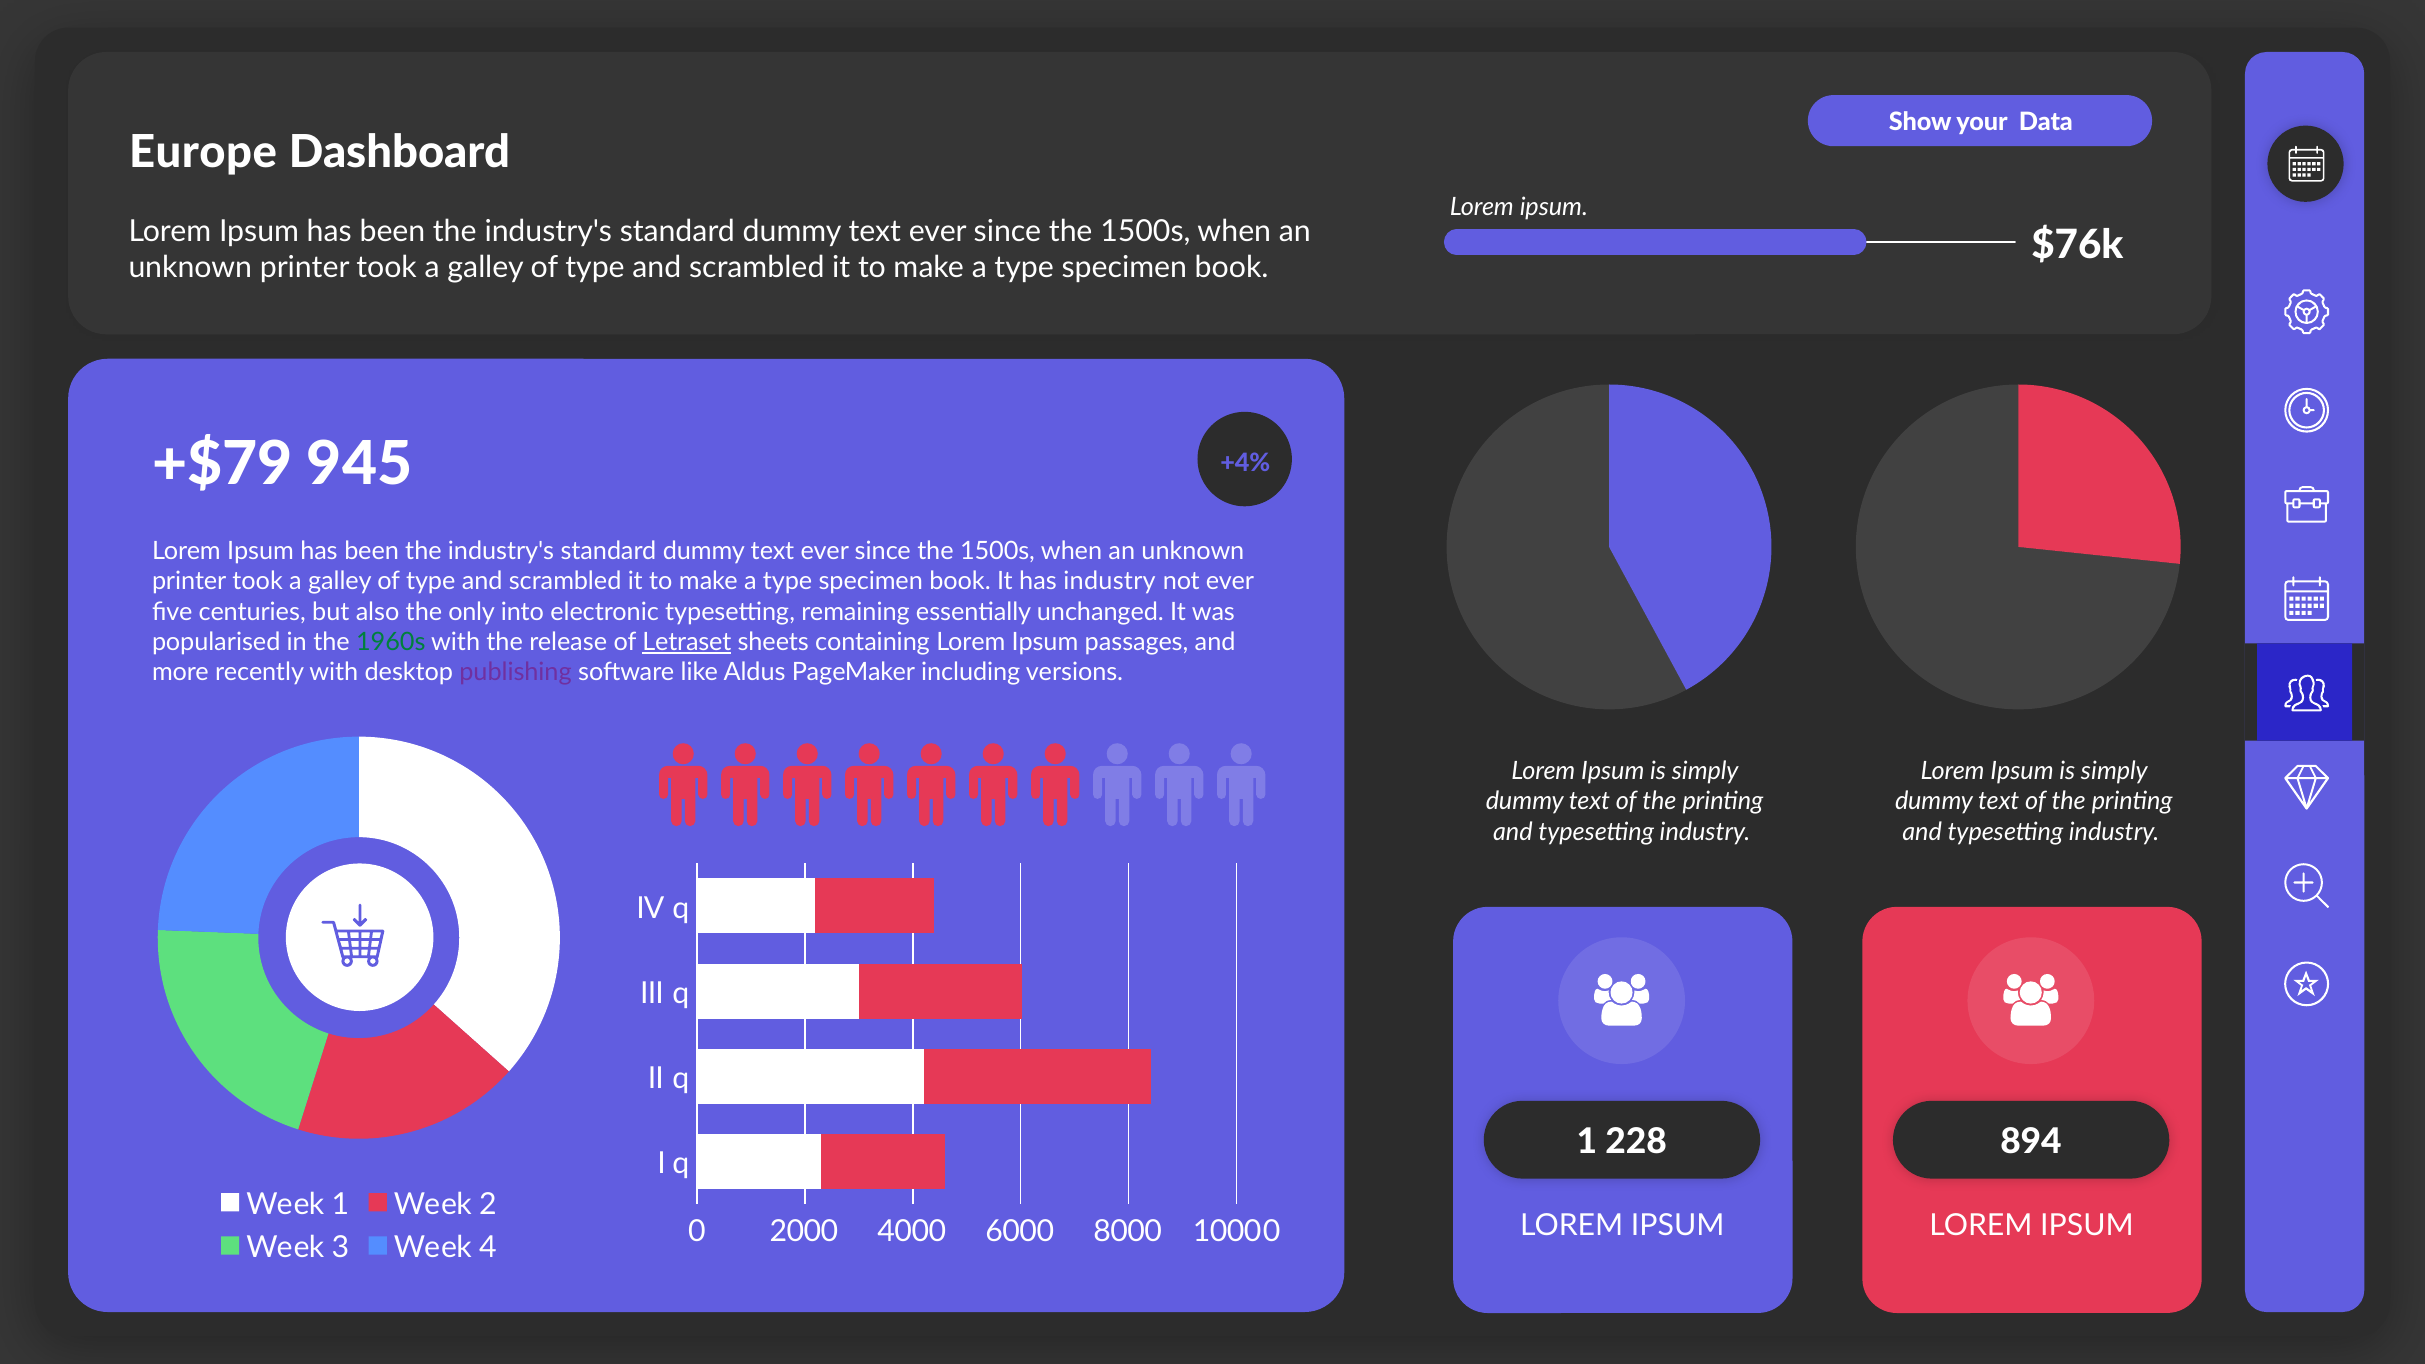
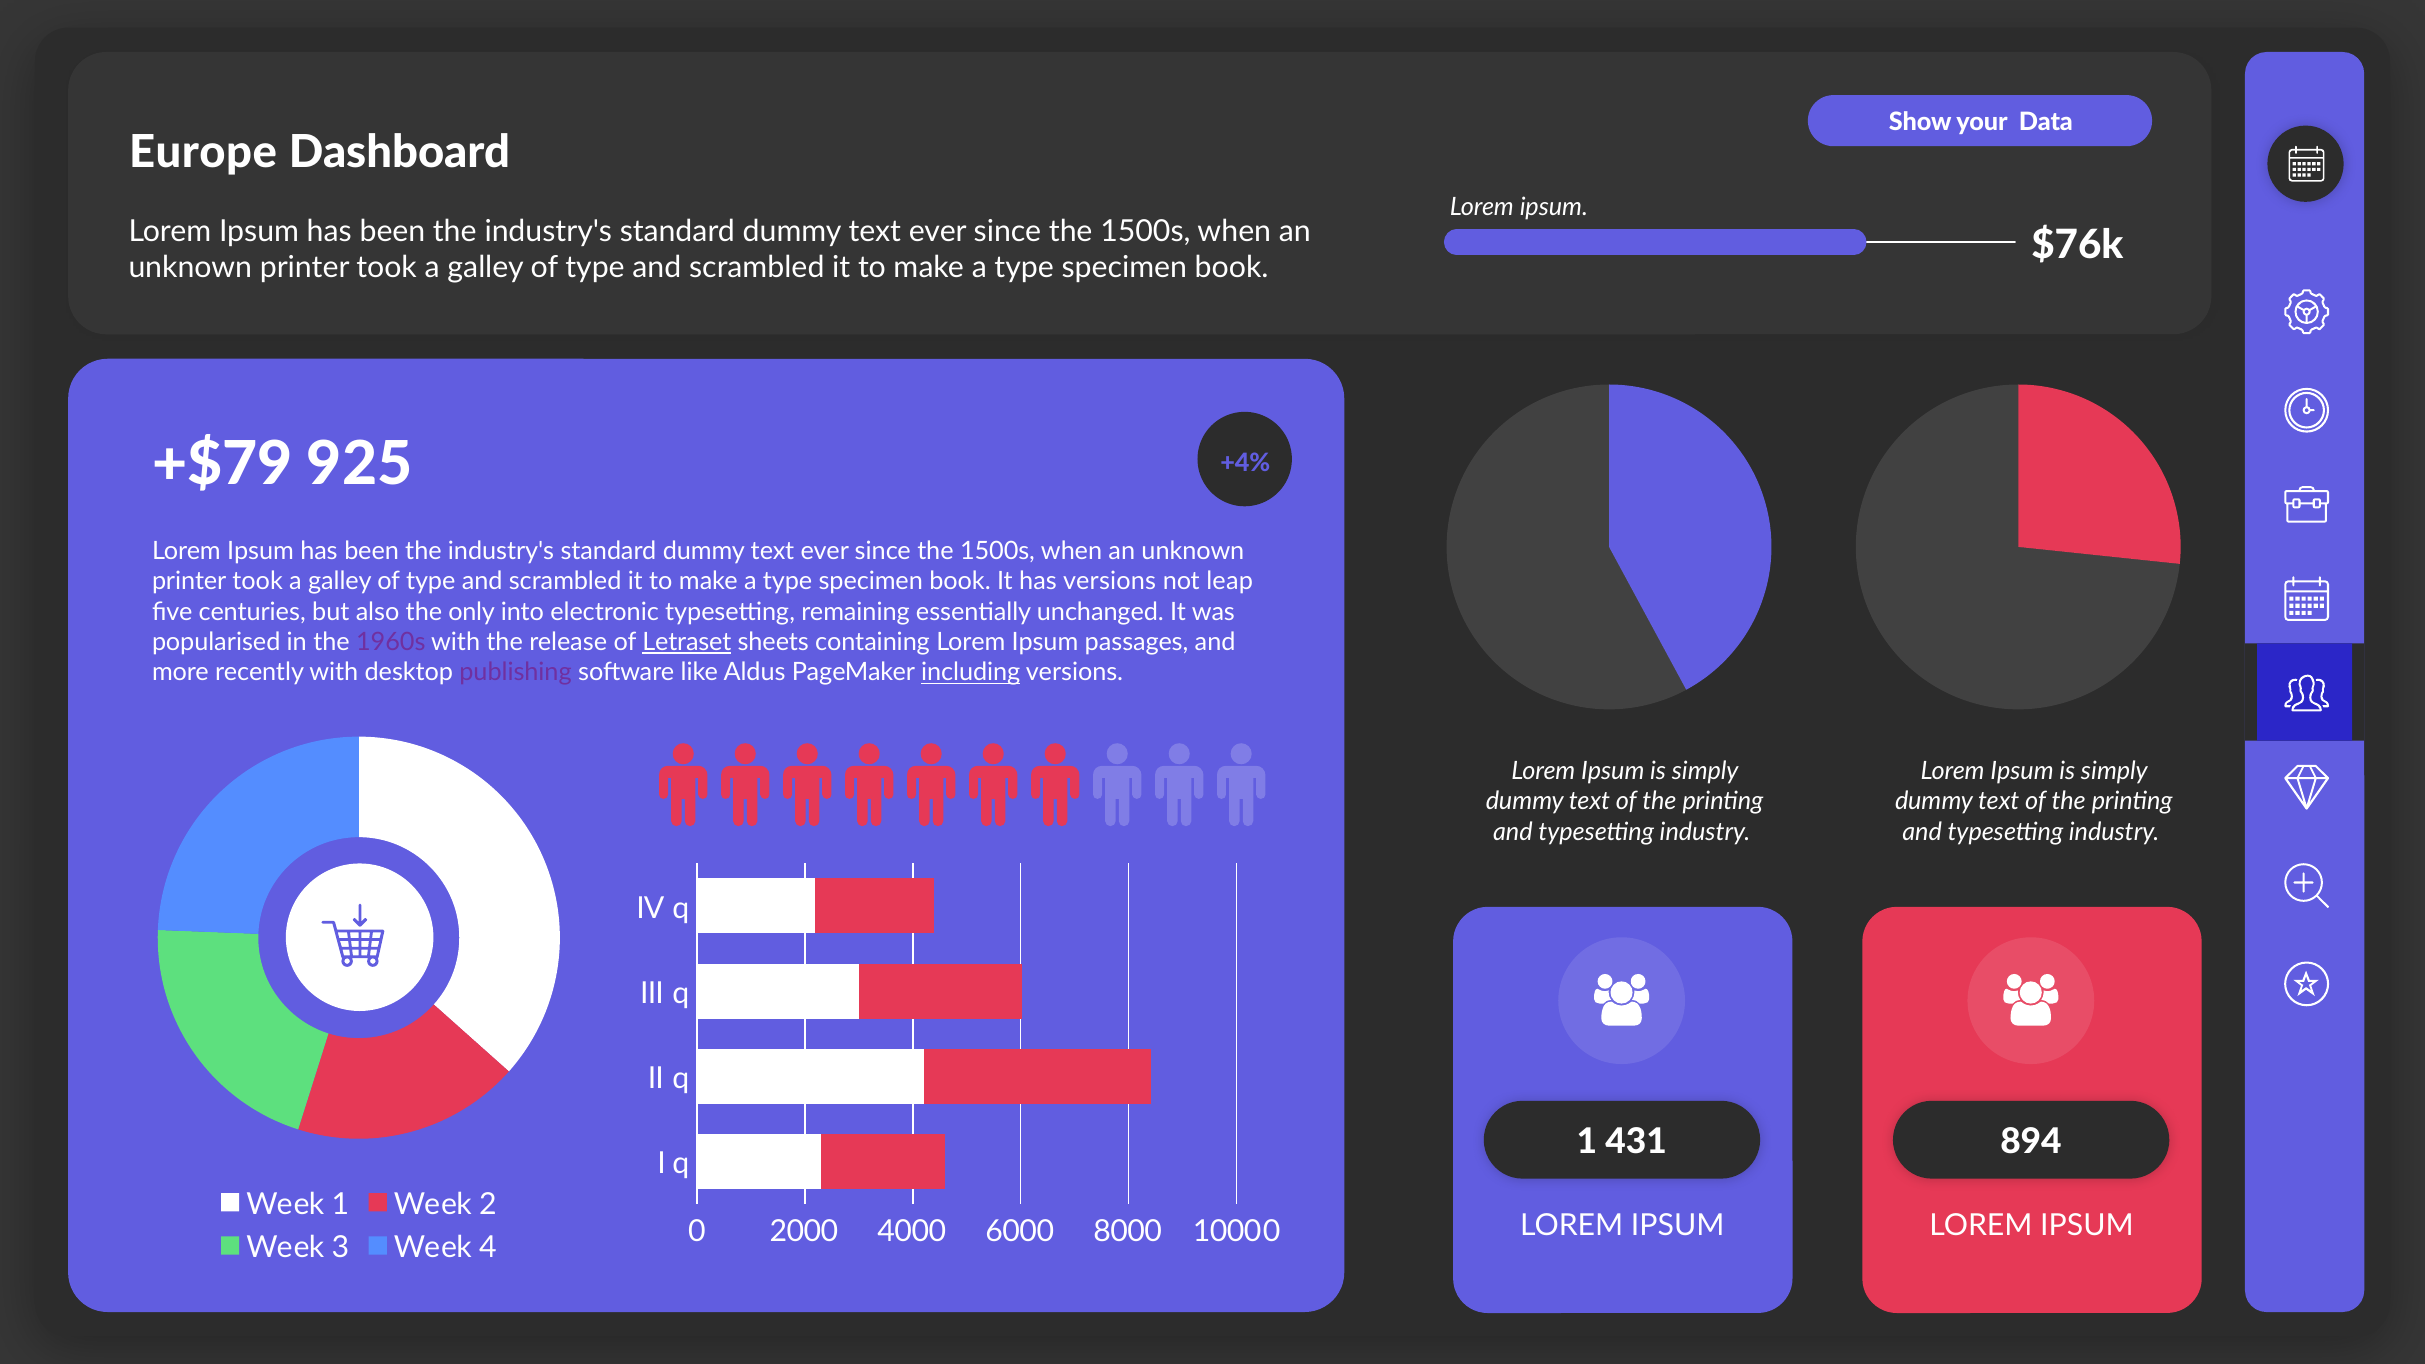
945: 945 -> 925
has industry: industry -> versions
not ever: ever -> leap
1960s colour: green -> purple
including underline: none -> present
228: 228 -> 431
